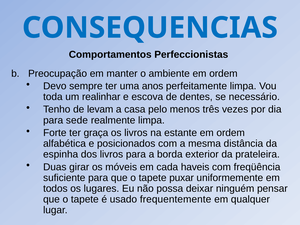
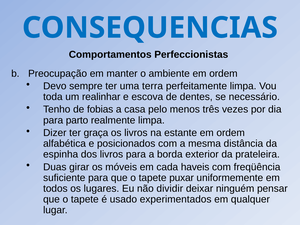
anos: anos -> terra
levam: levam -> fobias
sede: sede -> parto
Forte: Forte -> Dizer
possa: possa -> dividir
frequentemente: frequentemente -> experimentados
